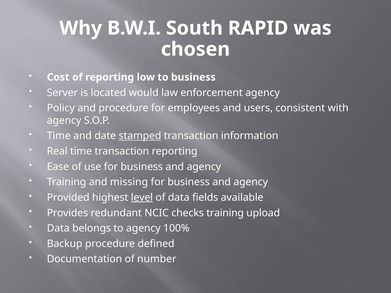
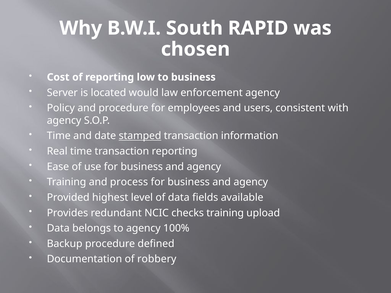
missing: missing -> process
level underline: present -> none
number: number -> robbery
